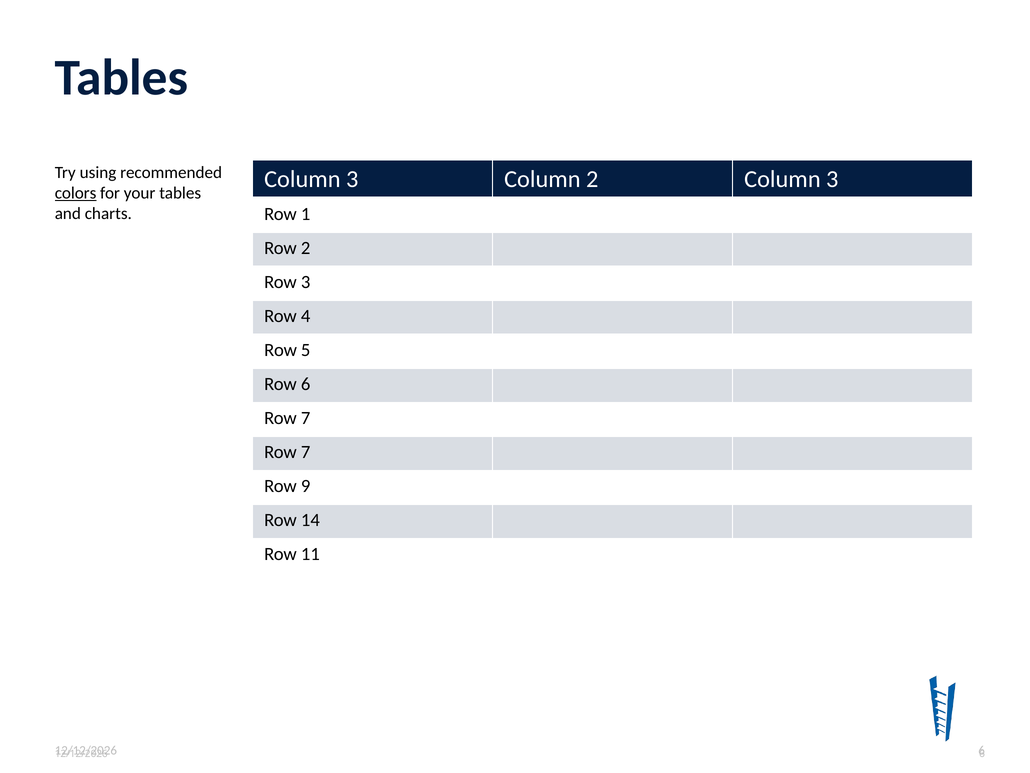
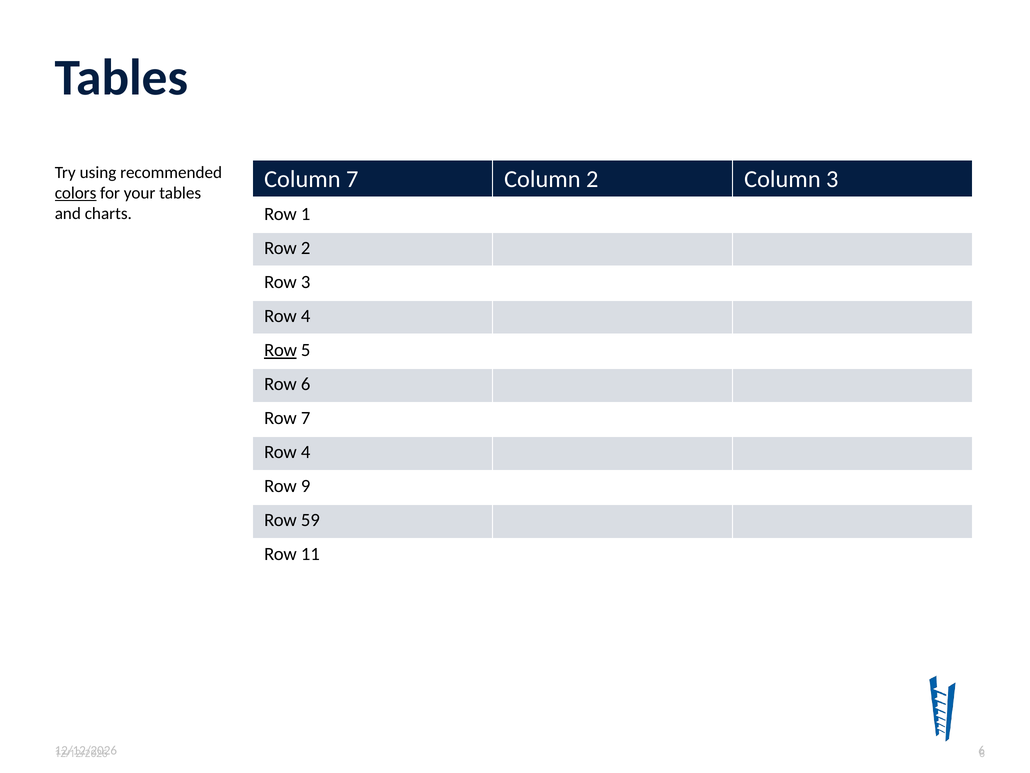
3 at (352, 179): 3 -> 7
Row at (281, 350) underline: none -> present
7 at (306, 452): 7 -> 4
14: 14 -> 59
